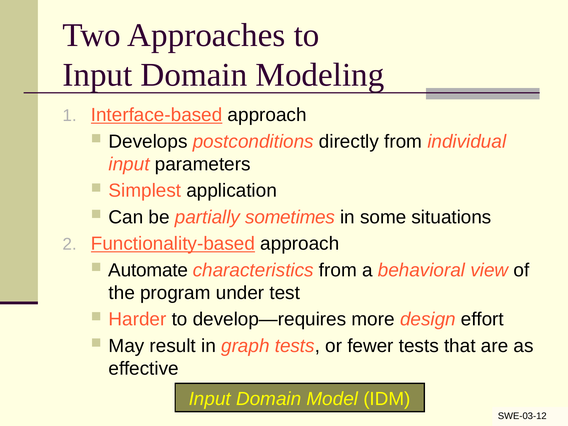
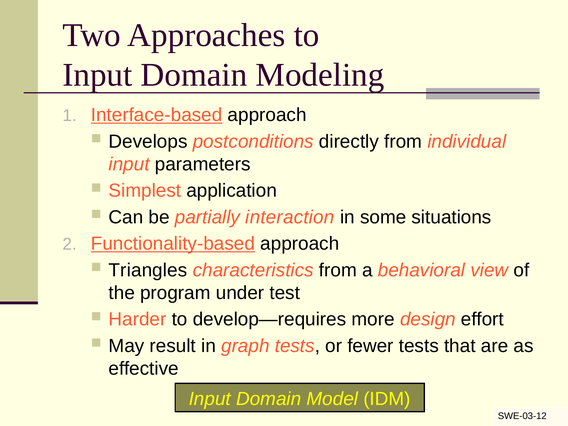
sometimes: sometimes -> interaction
Automate: Automate -> Triangles
